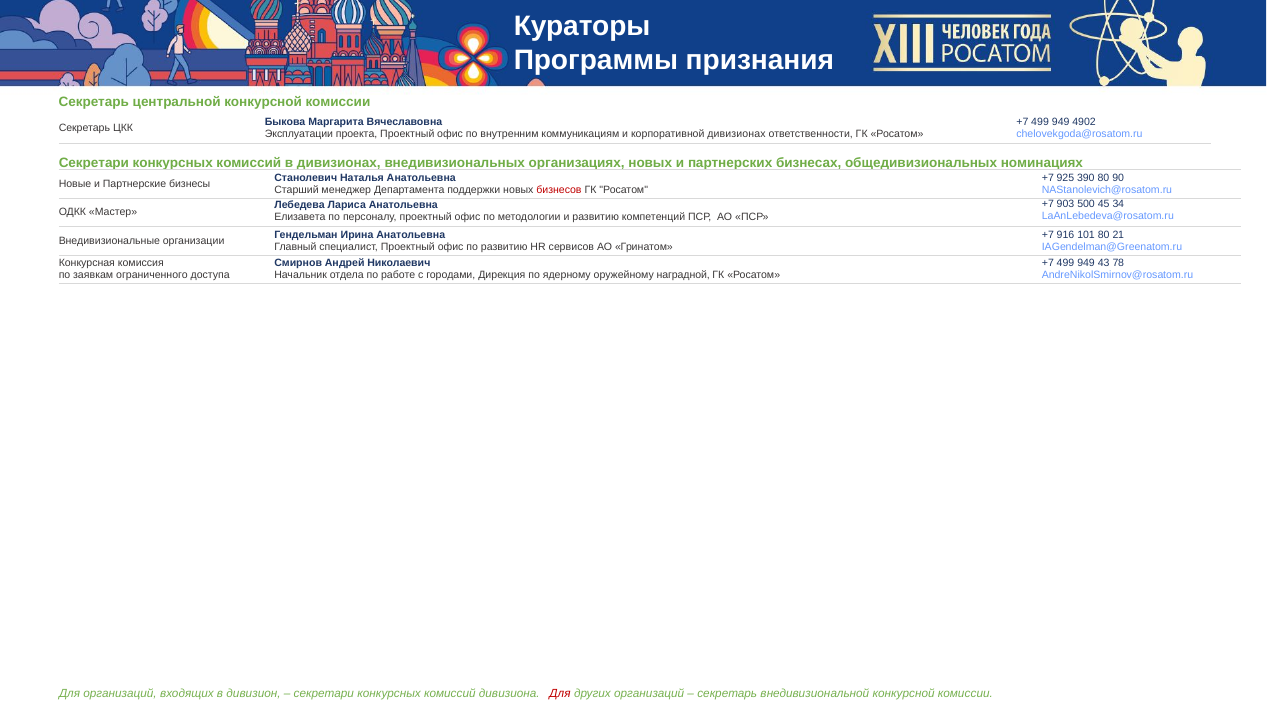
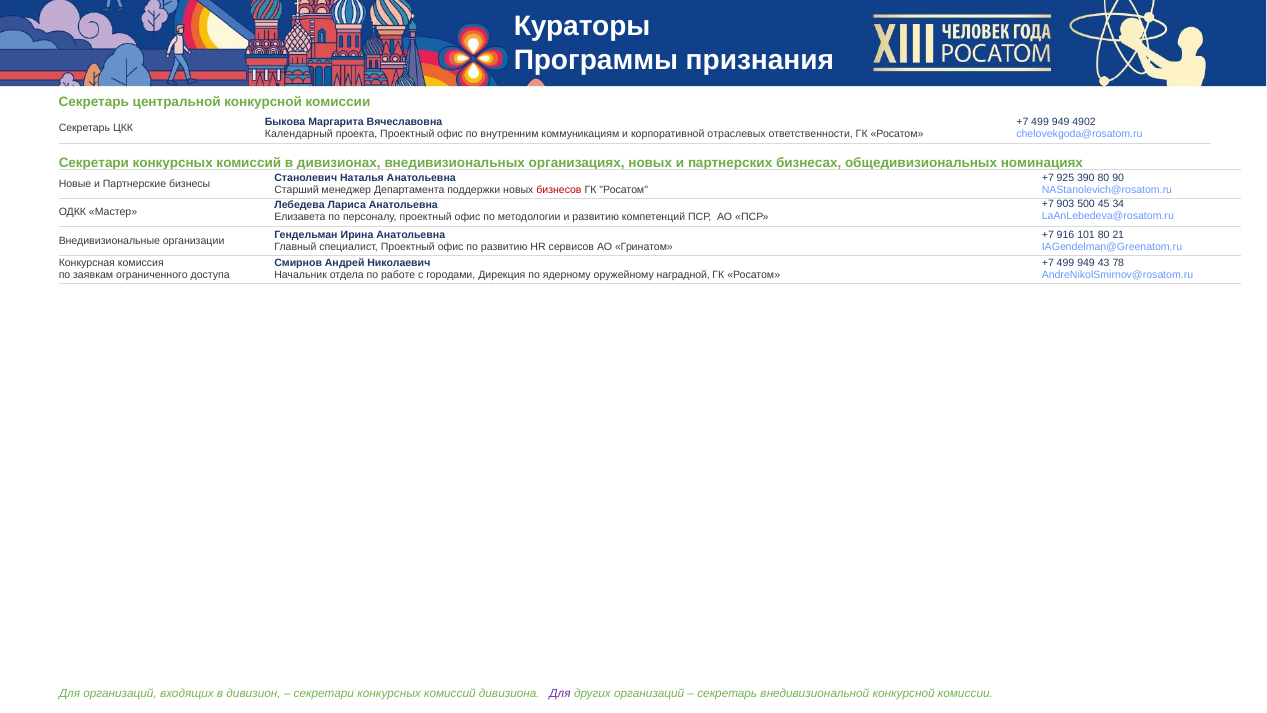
Эксплуатации: Эксплуатации -> Календарный
корпоративной дивизионах: дивизионах -> отраслевых
Для at (560, 694) colour: red -> purple
